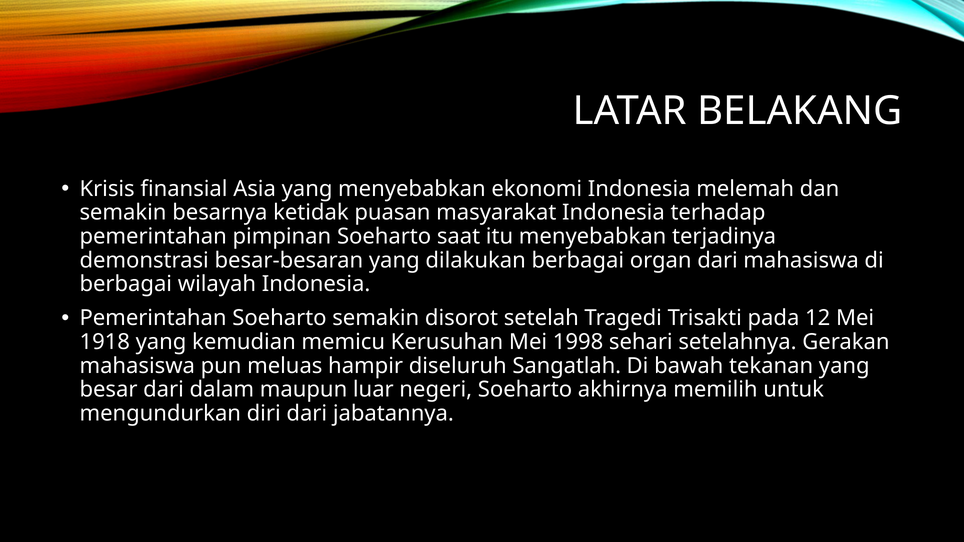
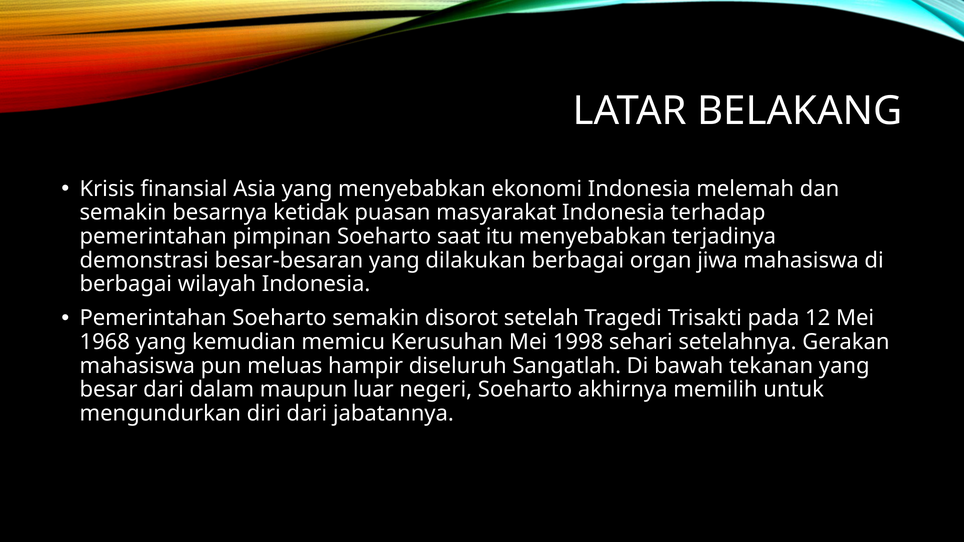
organ dari: dari -> jiwa
1918: 1918 -> 1968
